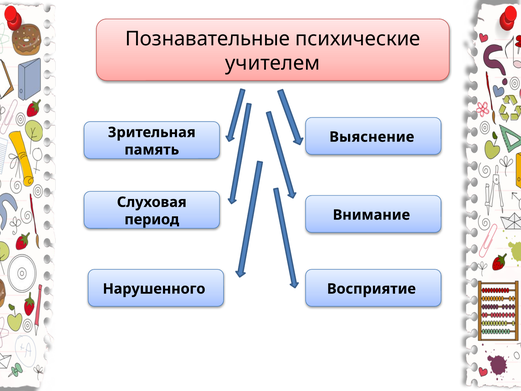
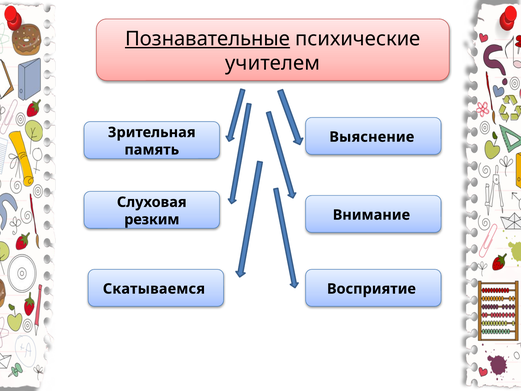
Познавательные underline: none -> present
период: период -> резким
Нарушенного: Нарушенного -> Скатываемся
